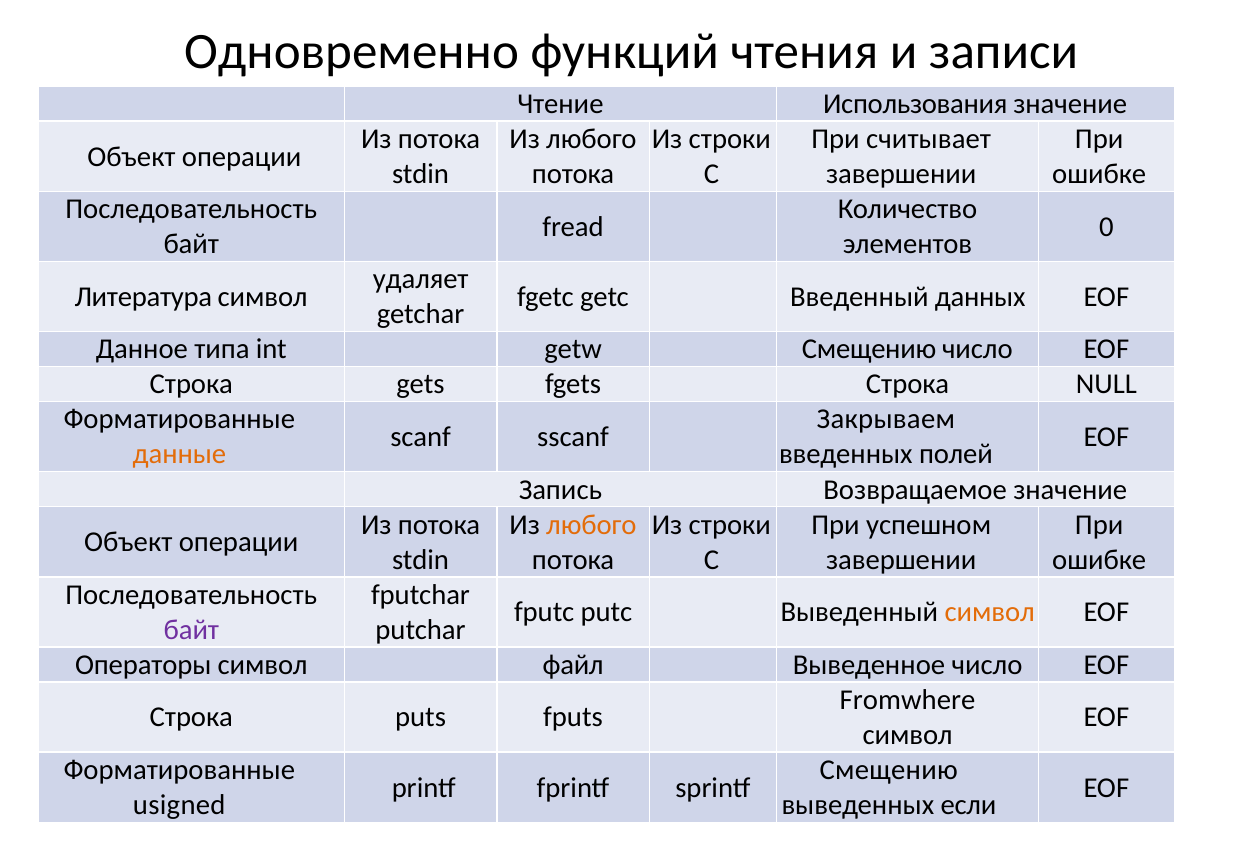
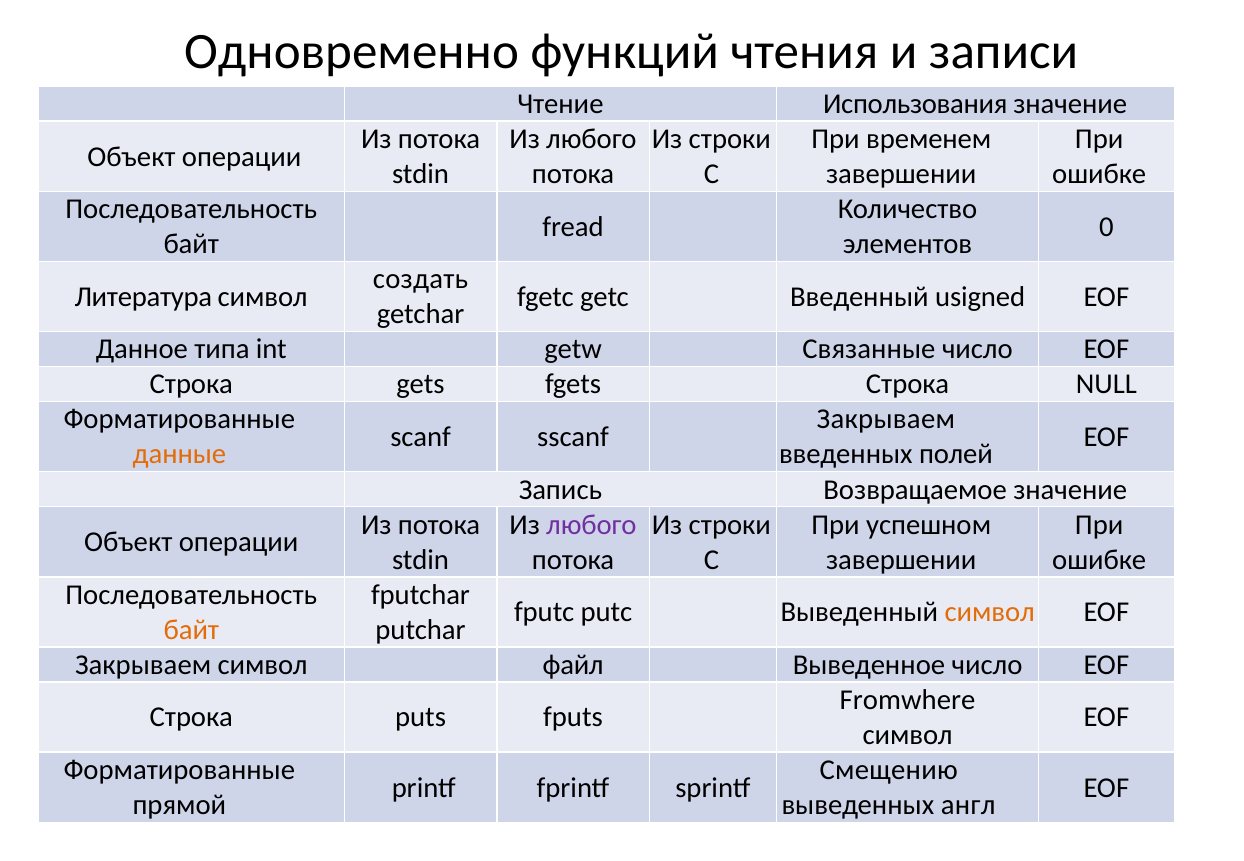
cчитывает: cчитывает -> временем
удаляет: удаляет -> создать
данных: данных -> usigned
getw Смещению: Смещению -> Связанные
любого at (591, 525) colour: orange -> purple
байт at (191, 630) colour: purple -> orange
Операторы at (143, 665): Операторы -> Закрываем
usigned: usigned -> прямой
если: если -> англ
